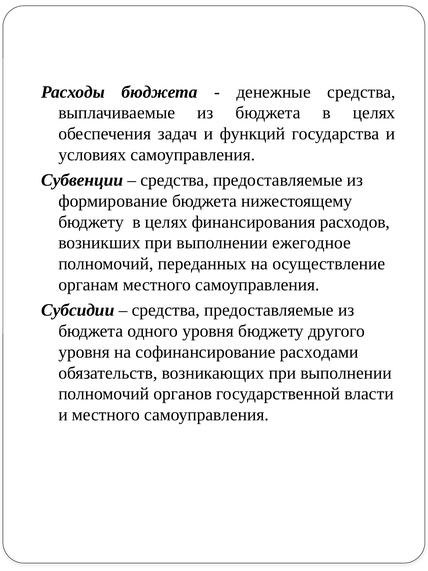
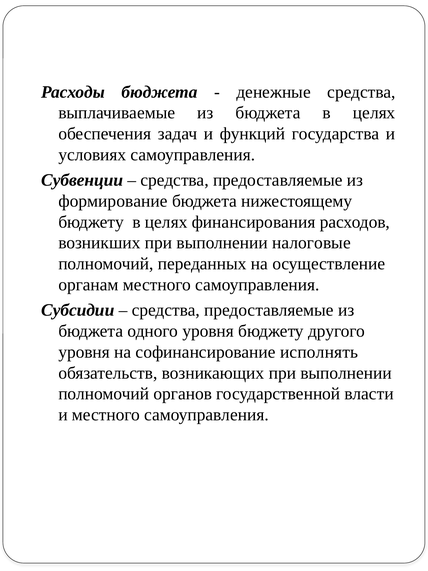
ежегодное: ежегодное -> налоговые
расходами: расходами -> исполнять
